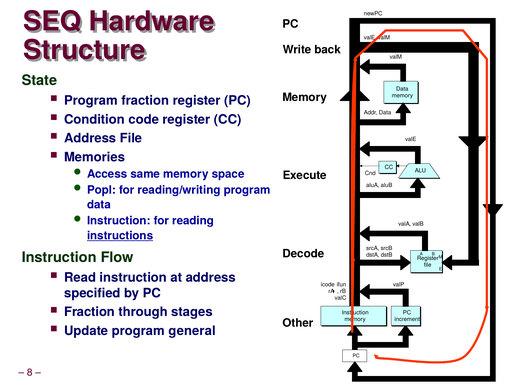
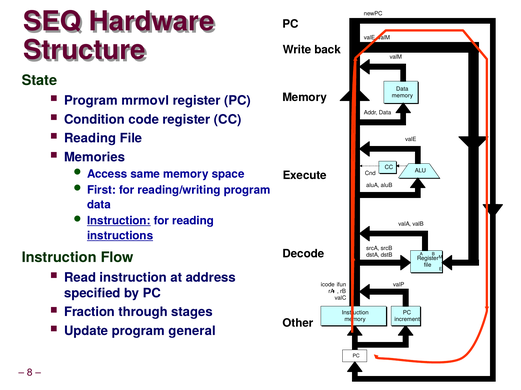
Program fraction: fraction -> mrmovl
Address at (90, 138): Address -> Reading
Popl: Popl -> First
Instruction at (119, 221) underline: none -> present
